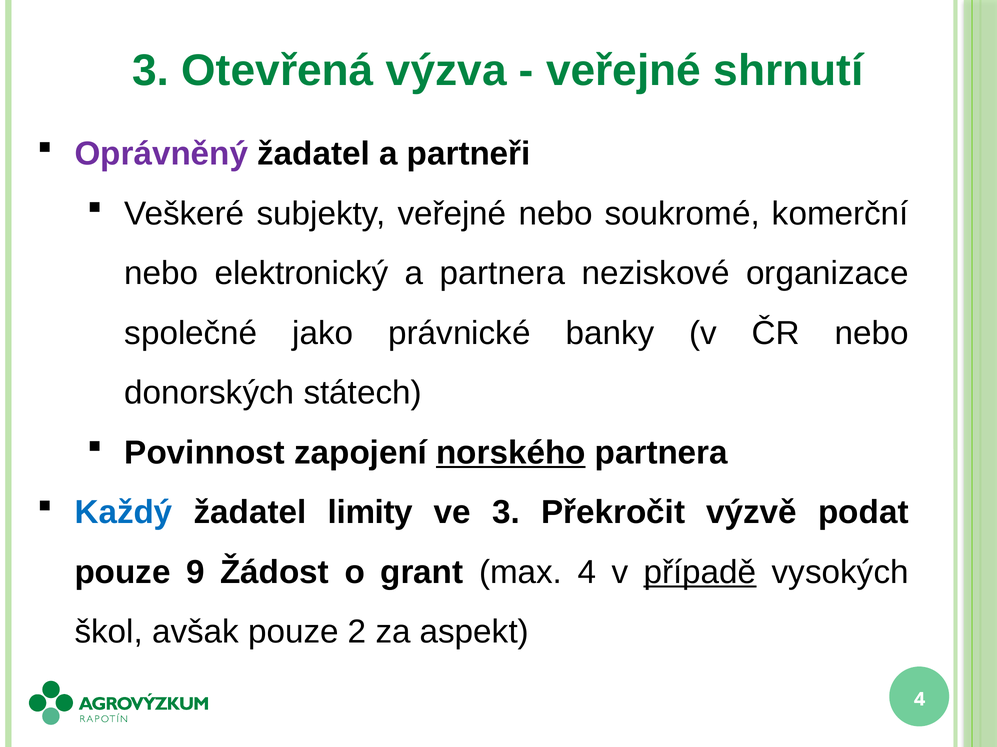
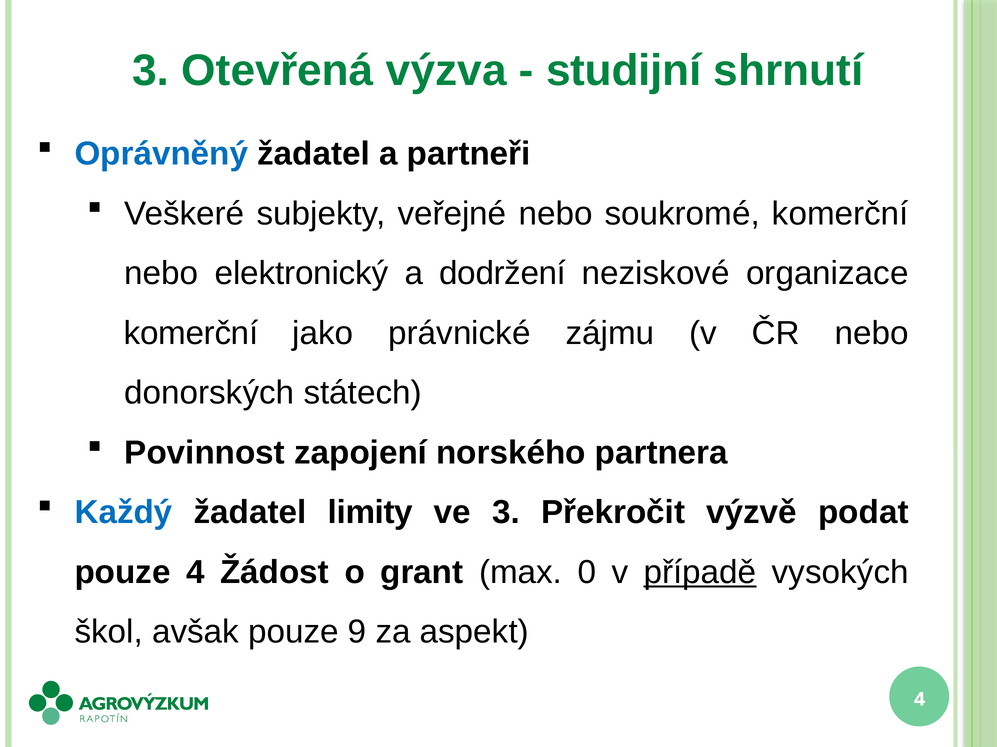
veřejné at (624, 71): veřejné -> studijní
Oprávněný colour: purple -> blue
a partnera: partnera -> dodržení
společné at (191, 333): společné -> komerční
banky: banky -> zájmu
norského underline: present -> none
pouze 9: 9 -> 4
max 4: 4 -> 0
2: 2 -> 9
